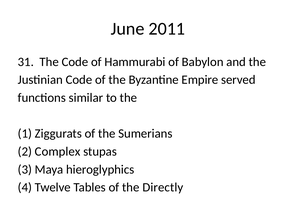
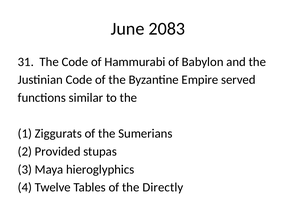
2011: 2011 -> 2083
Complex: Complex -> Provided
